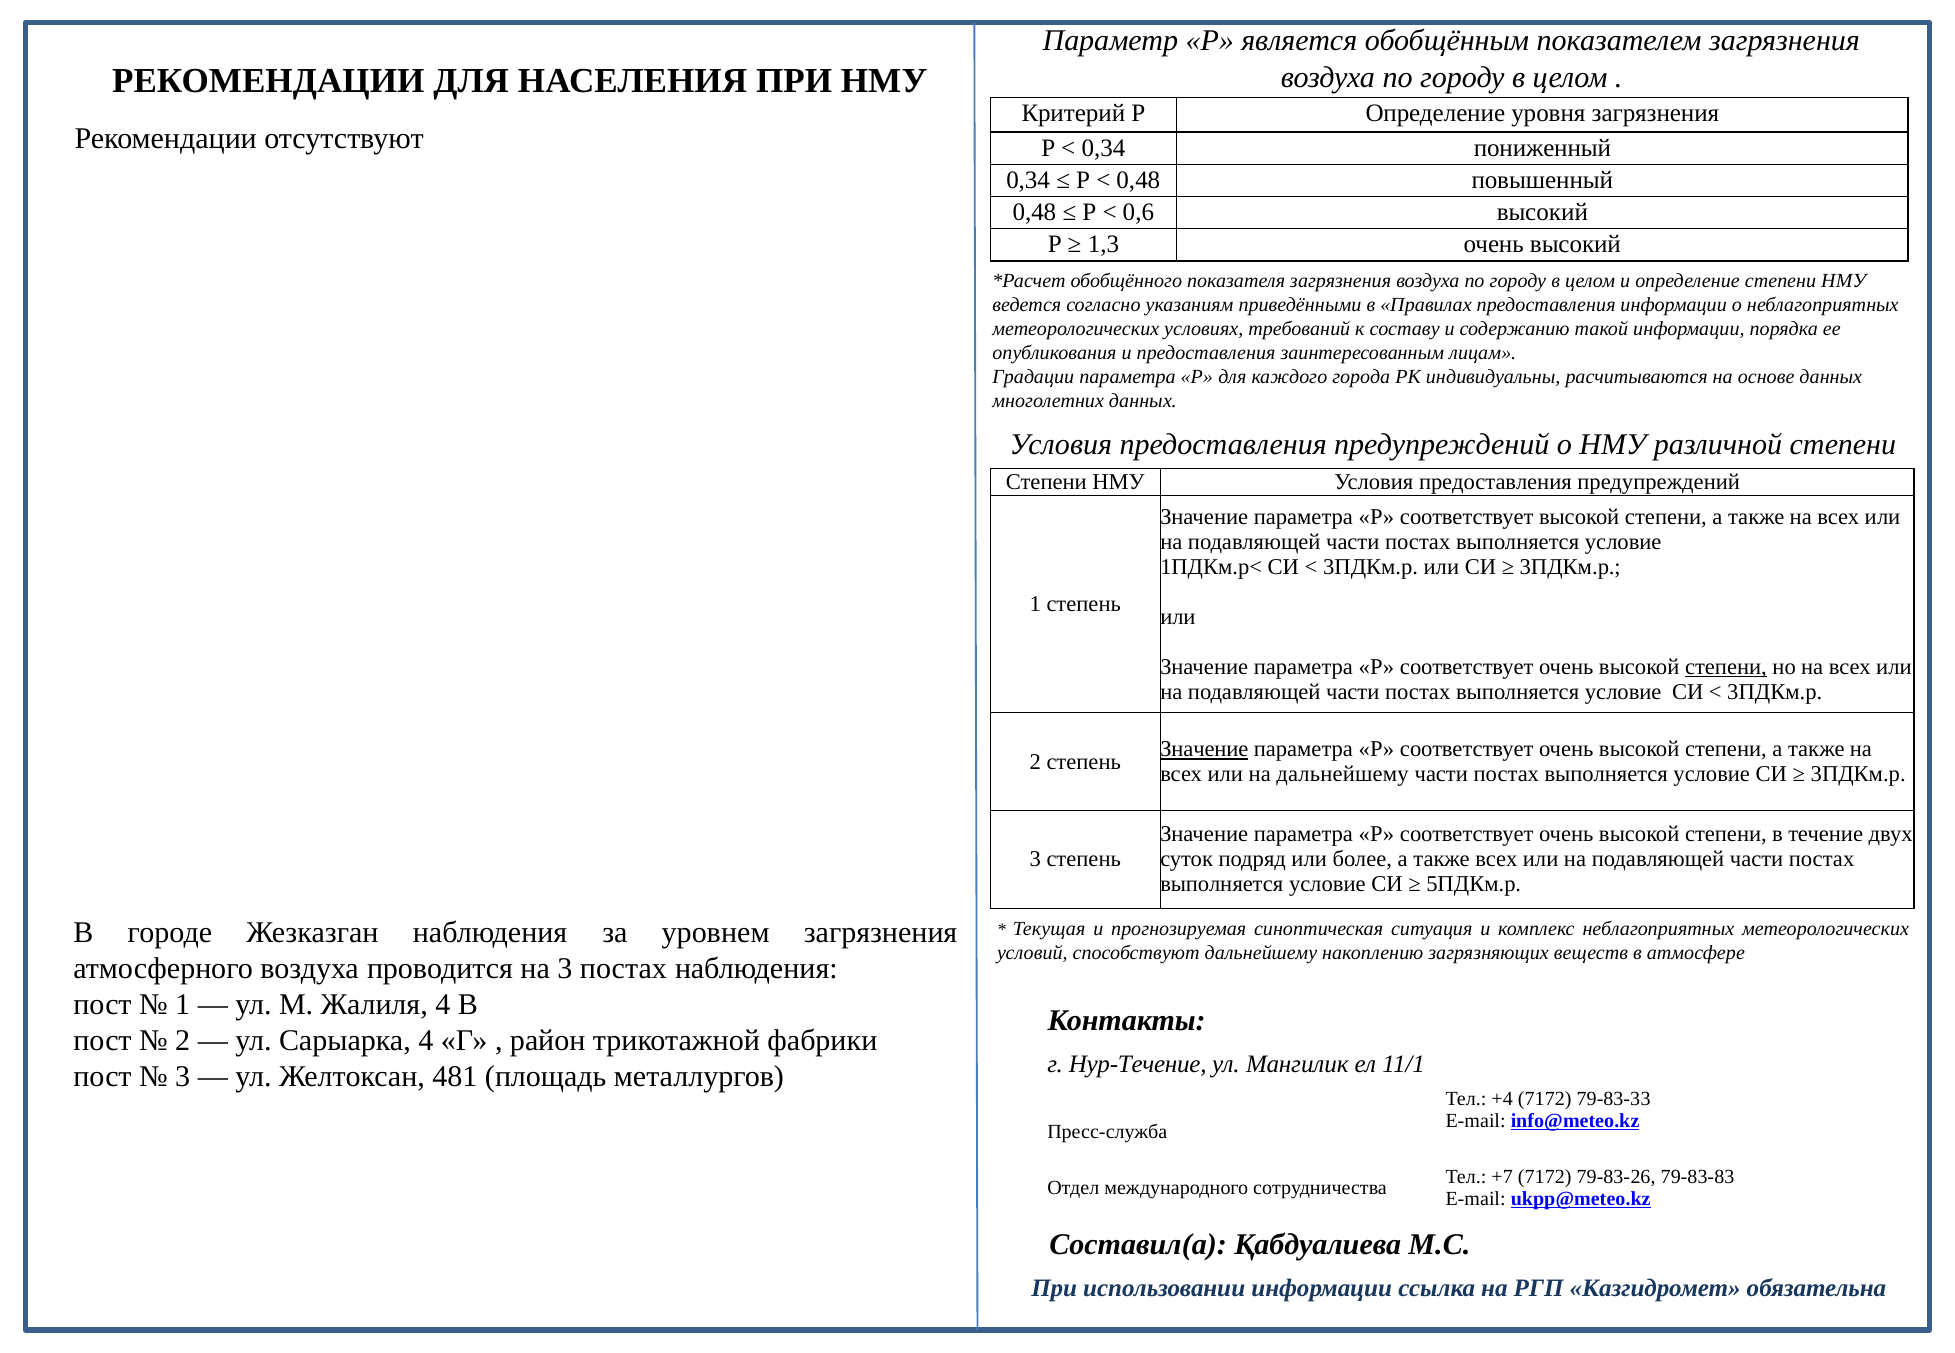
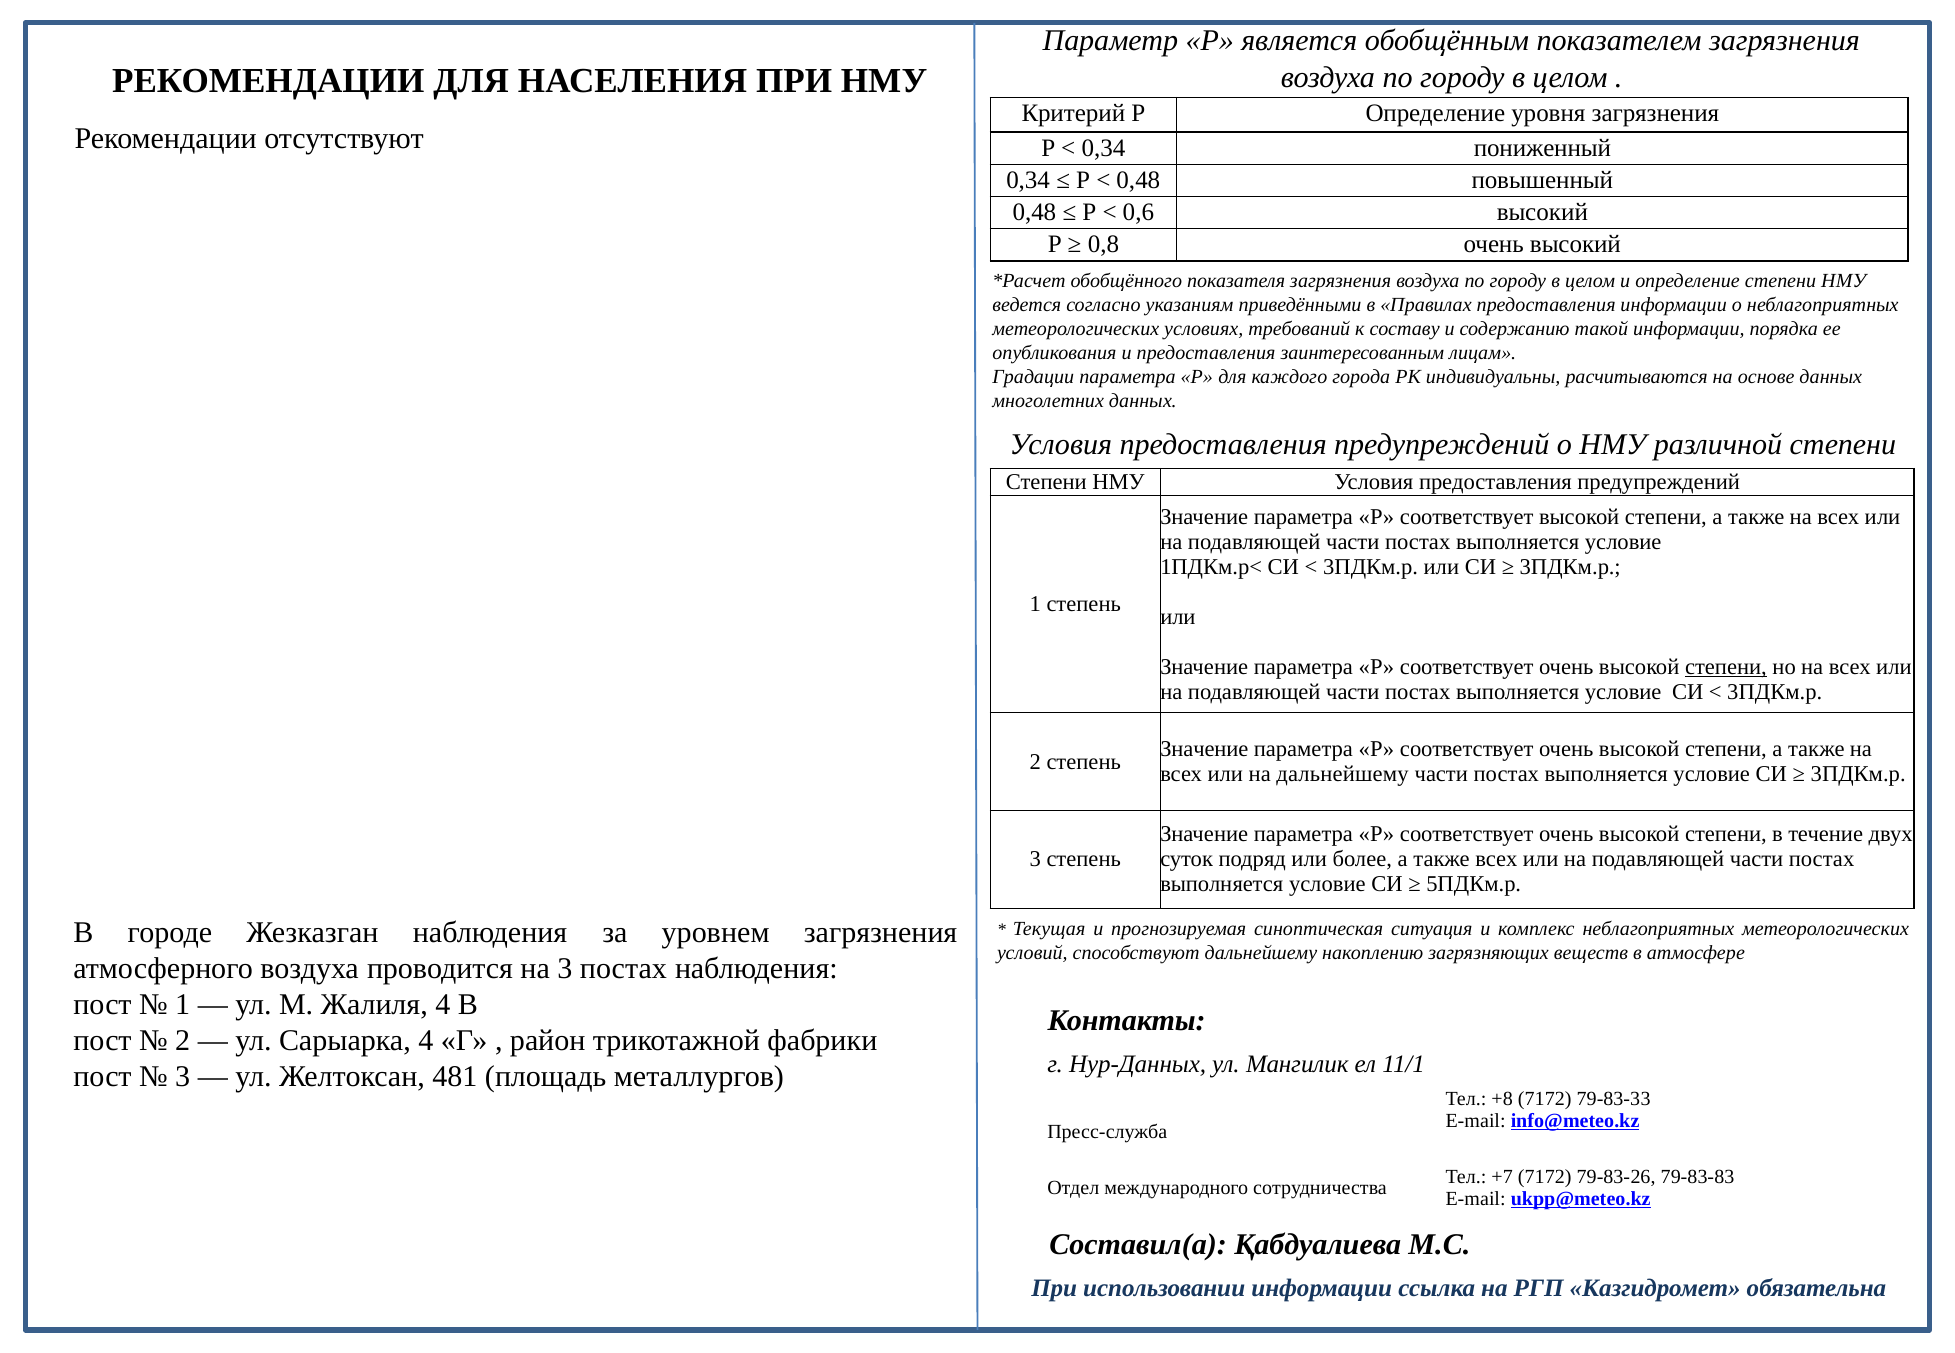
1,3: 1,3 -> 0,8
Значение at (1204, 749) underline: present -> none
Нур-Течение: Нур-Течение -> Нур-Данных
+4: +4 -> +8
